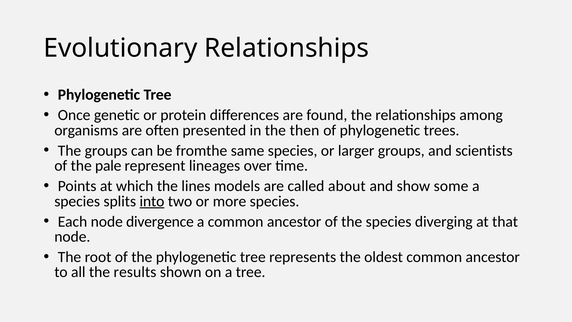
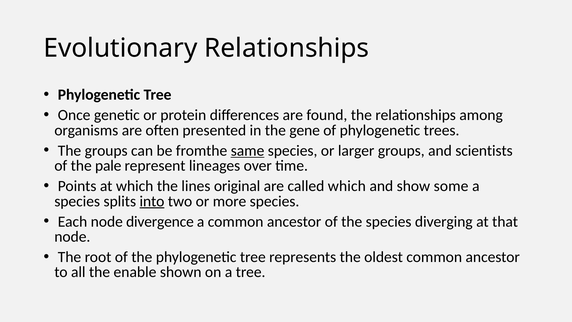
then: then -> gene
same underline: none -> present
models: models -> original
called about: about -> which
results: results -> enable
